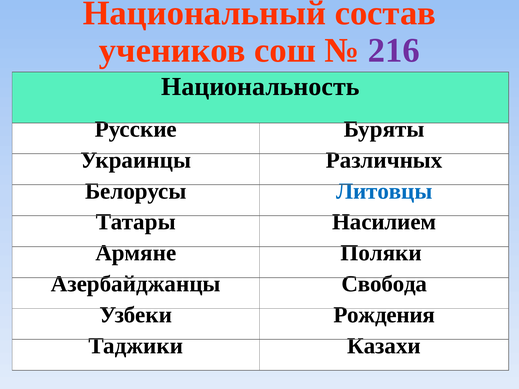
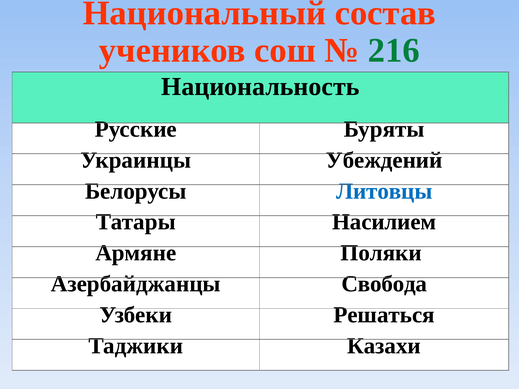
216 colour: purple -> green
Различных: Различных -> Убеждений
Рождения: Рождения -> Решаться
